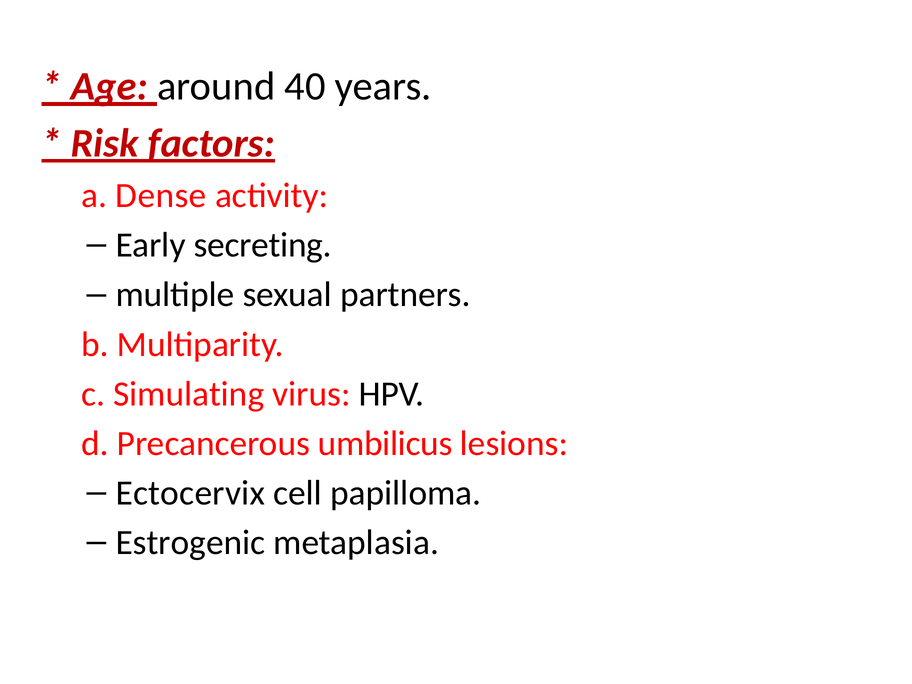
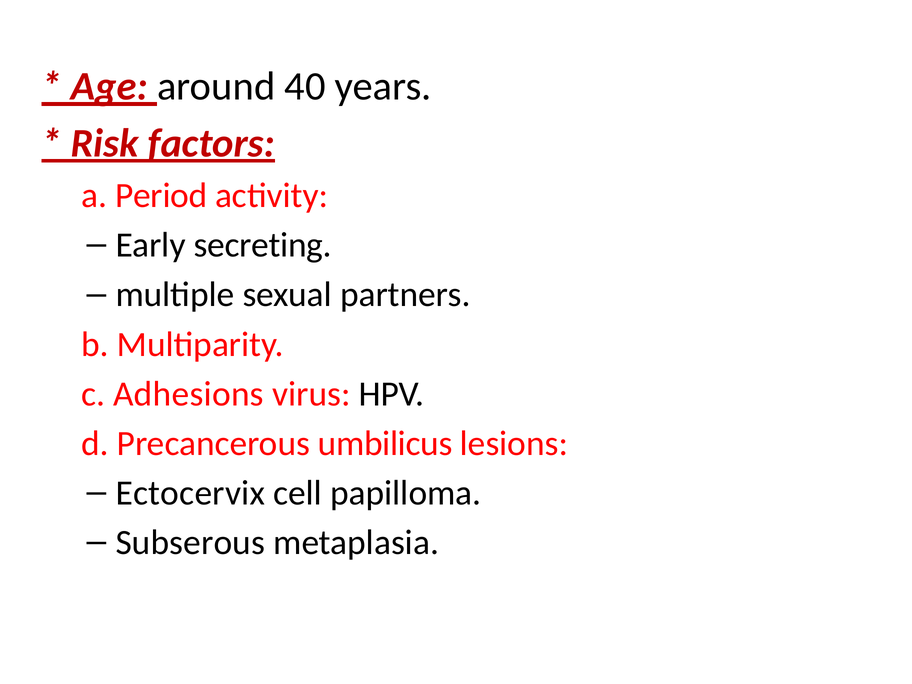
Dense: Dense -> Period
Simulating: Simulating -> Adhesions
Estrogenic: Estrogenic -> Subserous
